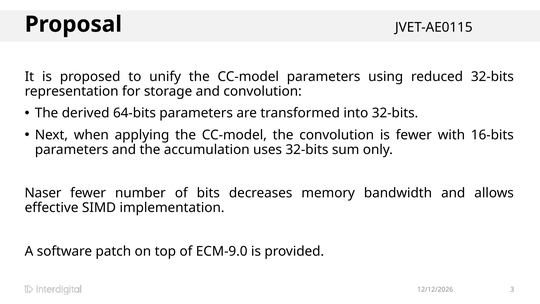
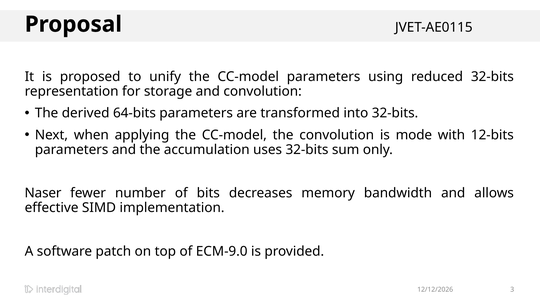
is fewer: fewer -> mode
16-bits: 16-bits -> 12-bits
